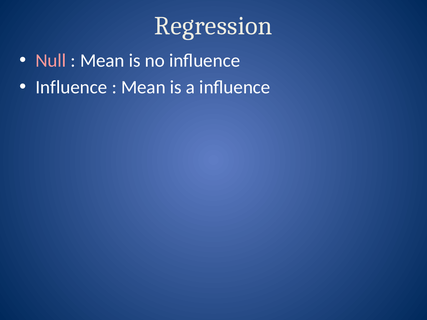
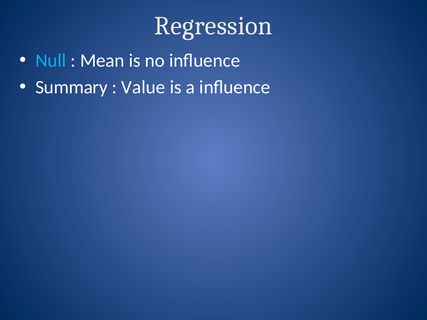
Null colour: pink -> light blue
Influence at (71, 87): Influence -> Summary
Mean at (143, 87): Mean -> Value
